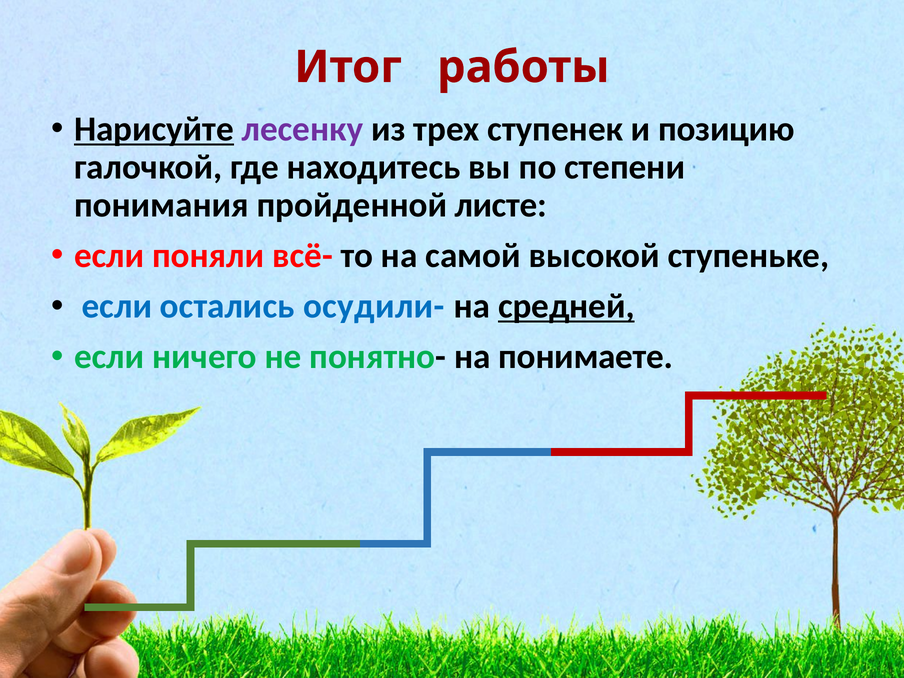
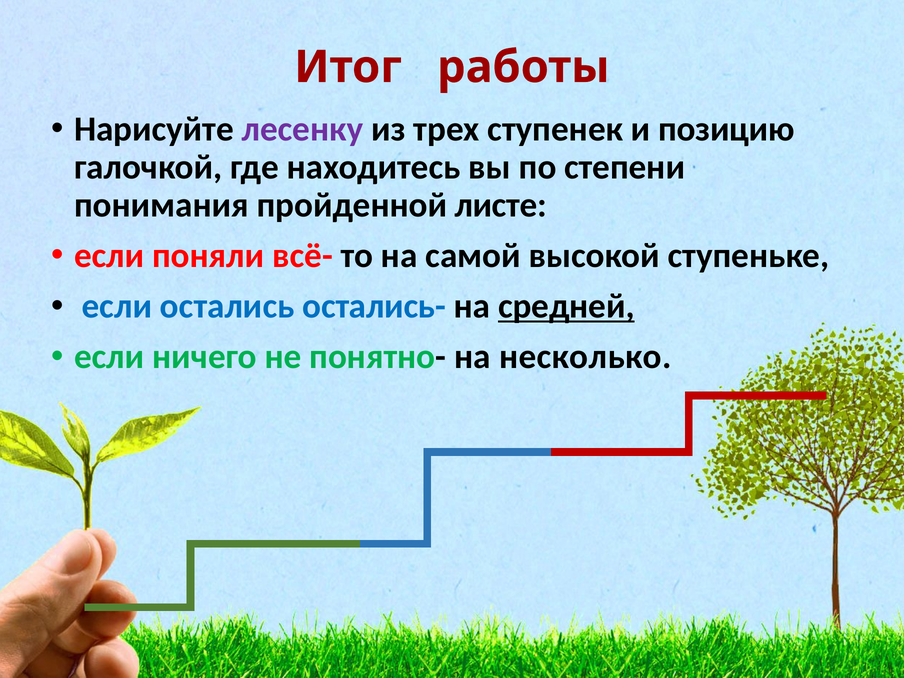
Нарисуйте underline: present -> none
осудили-: осудили- -> остались-
понимаете: понимаете -> несколько
